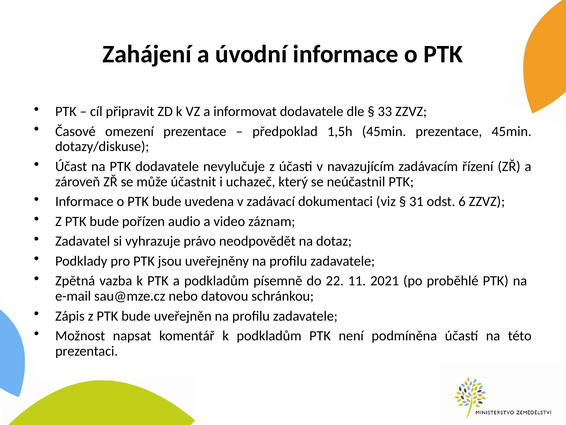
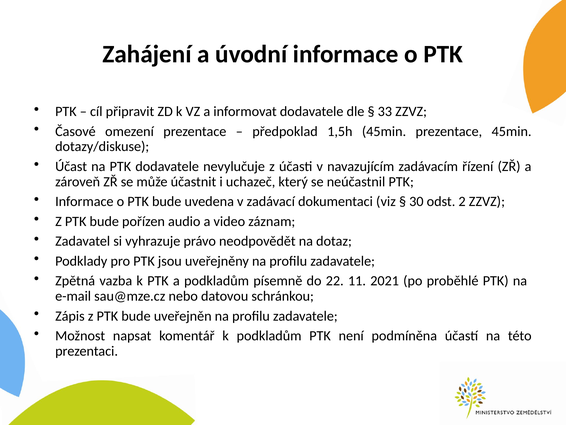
31: 31 -> 30
6: 6 -> 2
